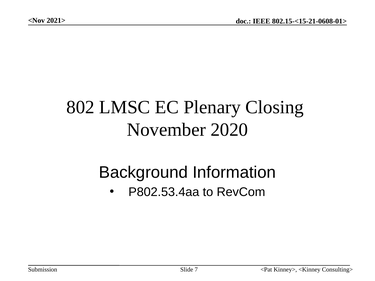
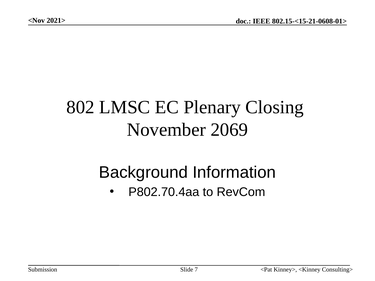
2020: 2020 -> 2069
P802.53.4aa: P802.53.4aa -> P802.70.4aa
